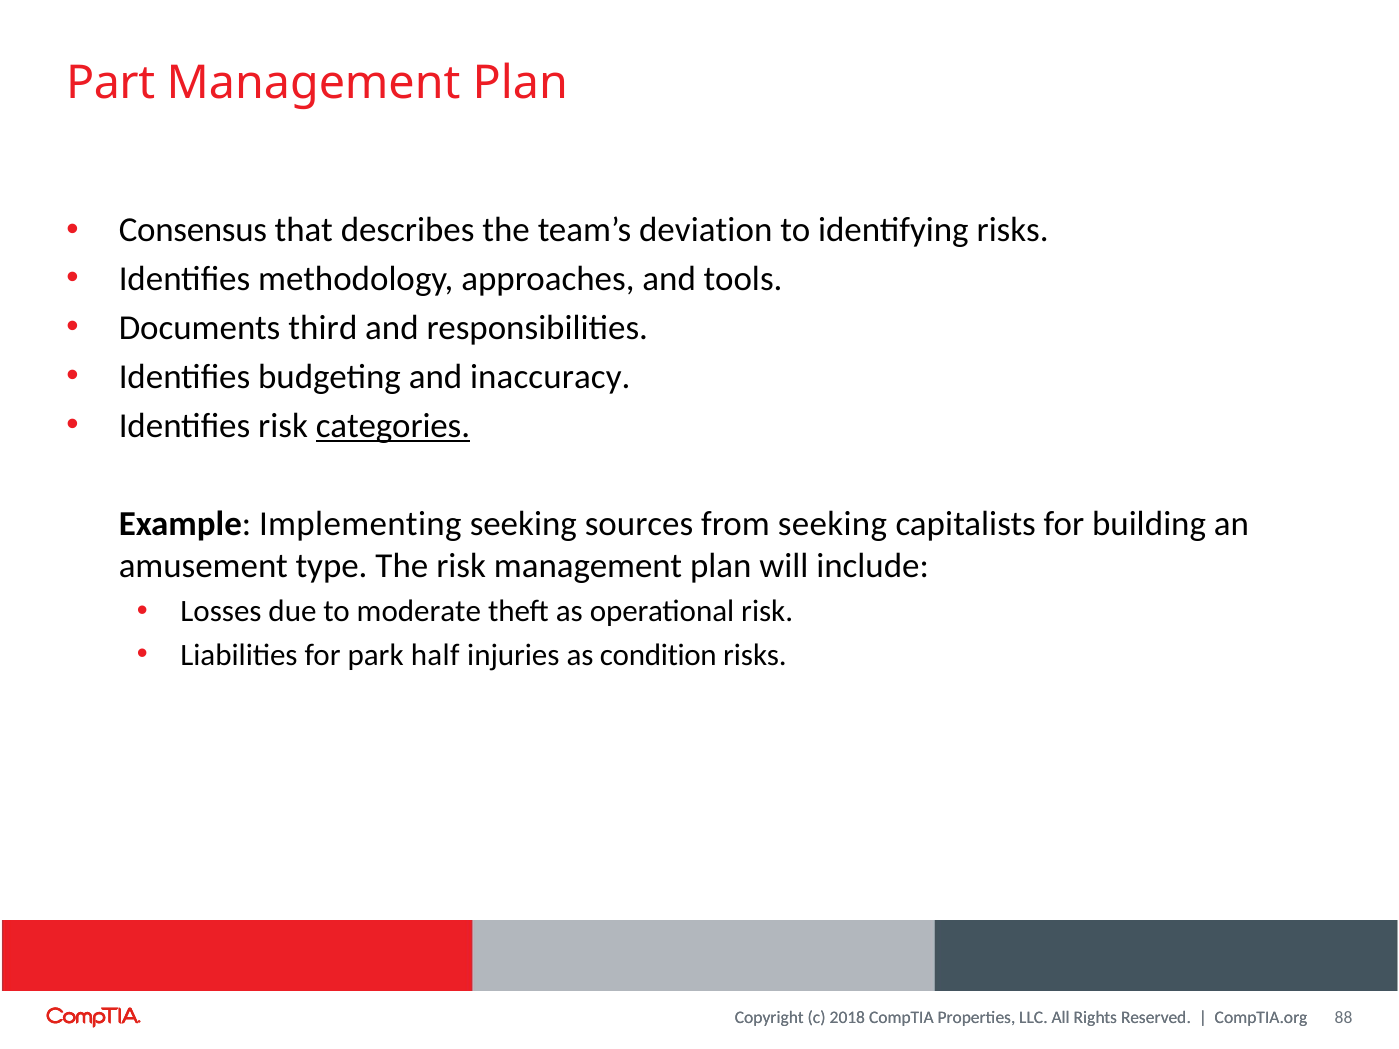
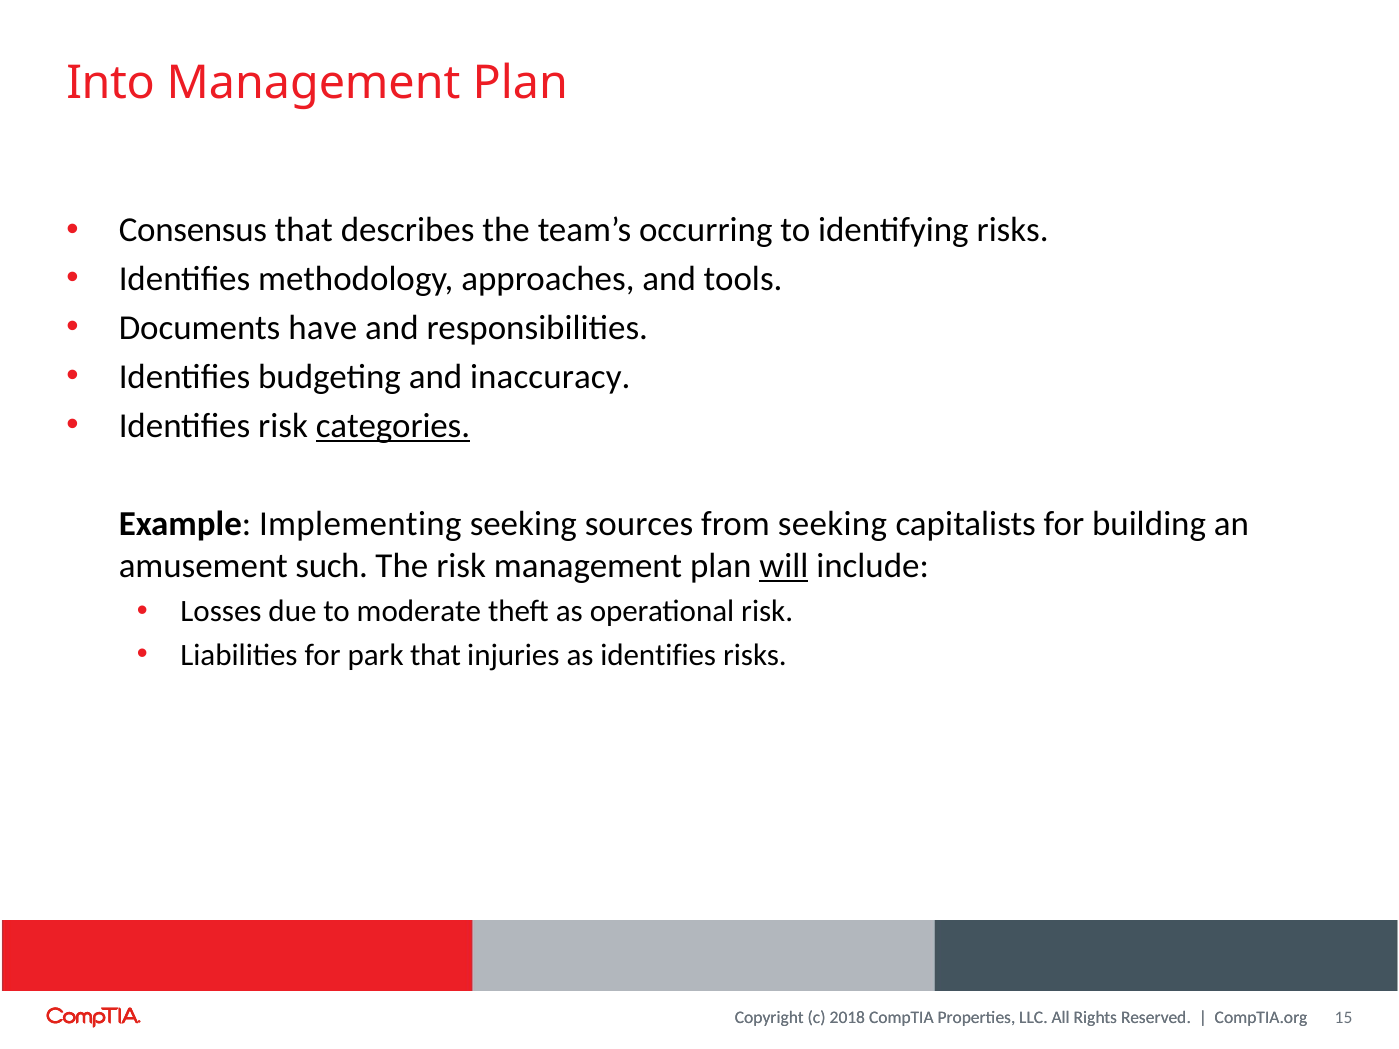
Part: Part -> Into
deviation: deviation -> occurring
third: third -> have
type: type -> such
will underline: none -> present
park half: half -> that
as condition: condition -> identifies
88: 88 -> 15
